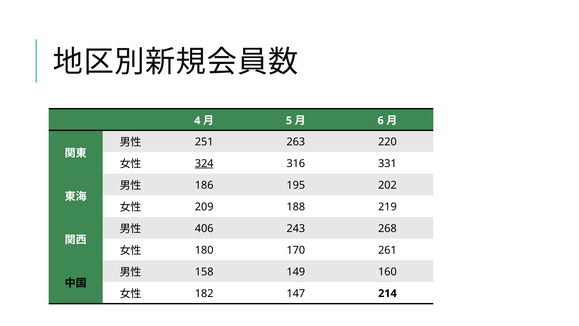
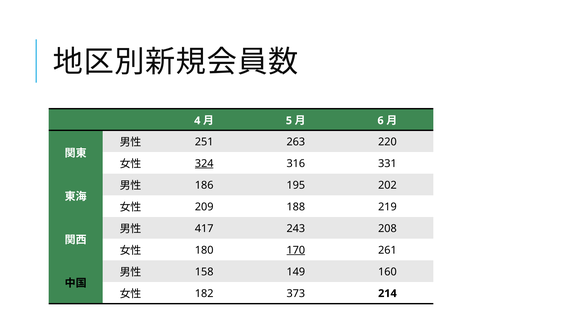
406: 406 -> 417
268: 268 -> 208
170 underline: none -> present
147: 147 -> 373
